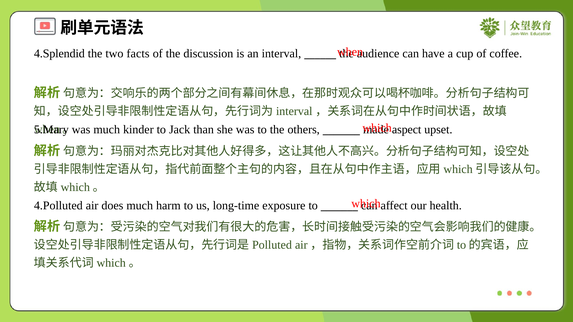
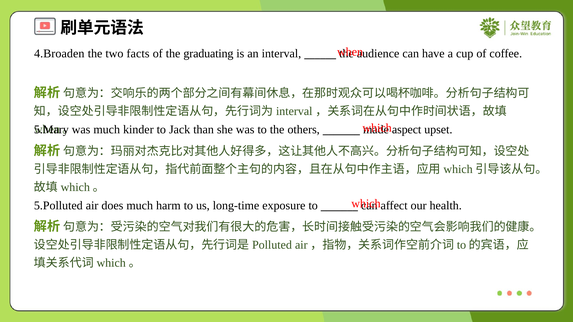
4.Splendid: 4.Splendid -> 4.Broaden
discussion: discussion -> graduating
4.Polluted: 4.Polluted -> 5.Polluted
